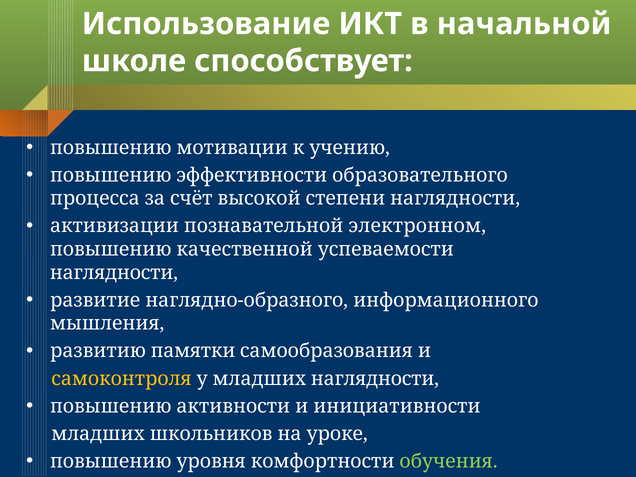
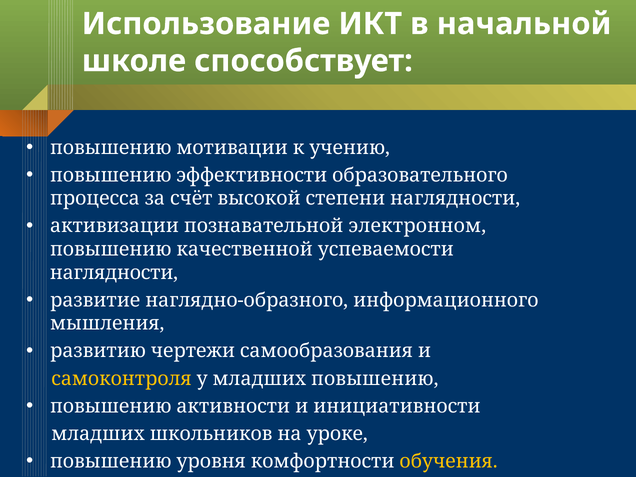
памятки: памятки -> чертежи
младших наглядности: наглядности -> повышению
обучения colour: light green -> yellow
